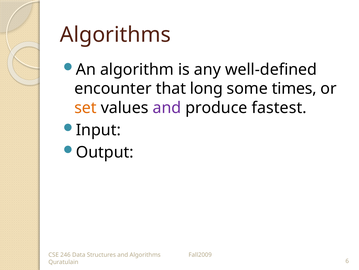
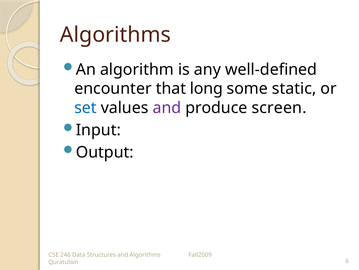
times: times -> static
set colour: orange -> blue
fastest: fastest -> screen
